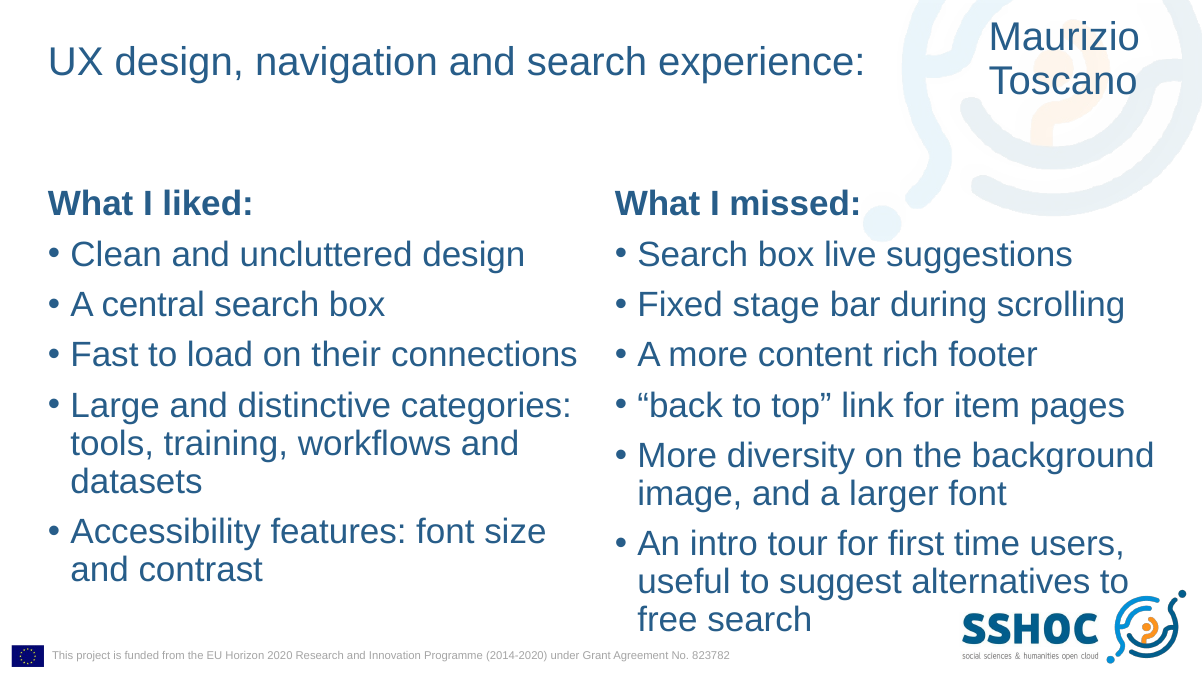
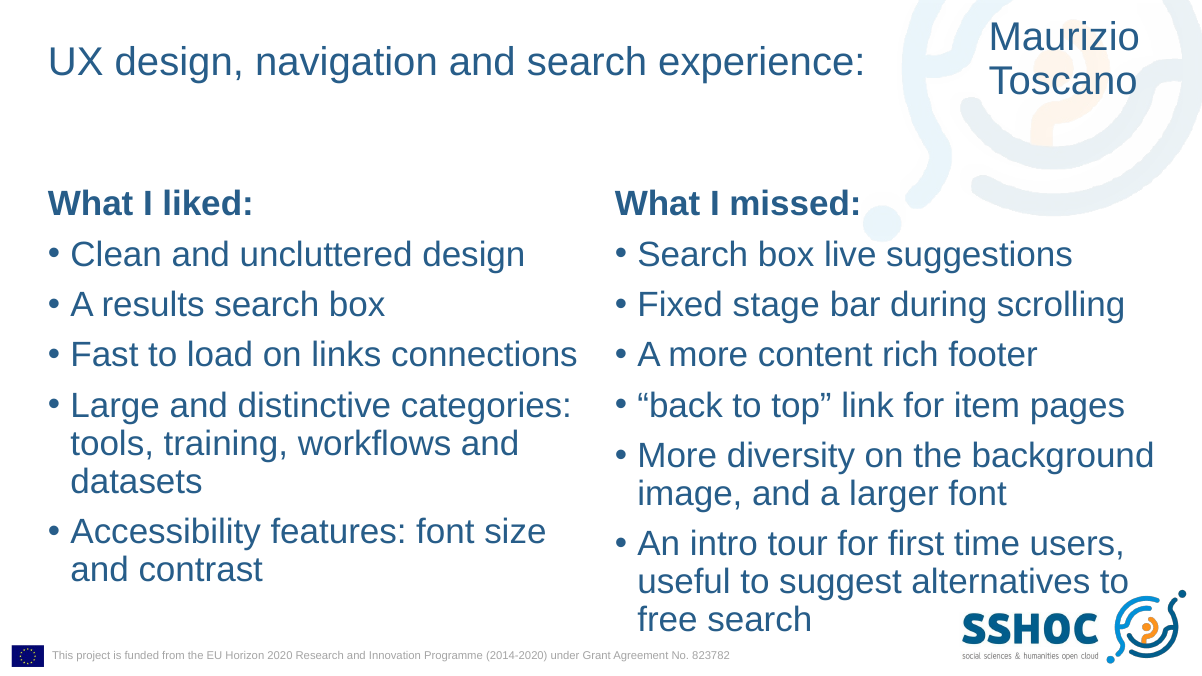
central: central -> results
their: their -> links
